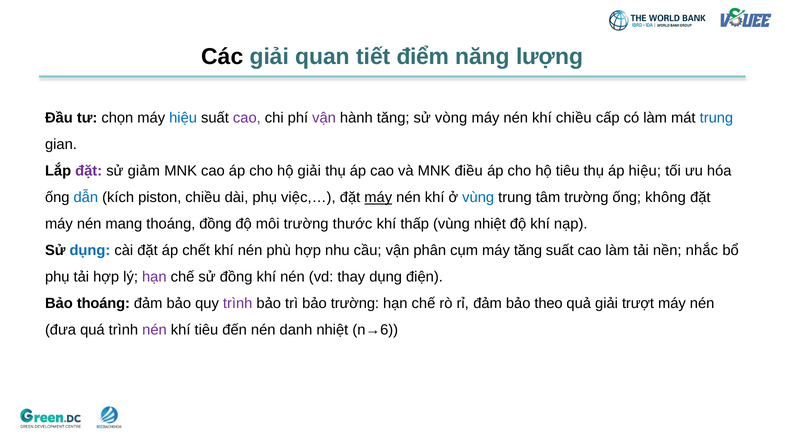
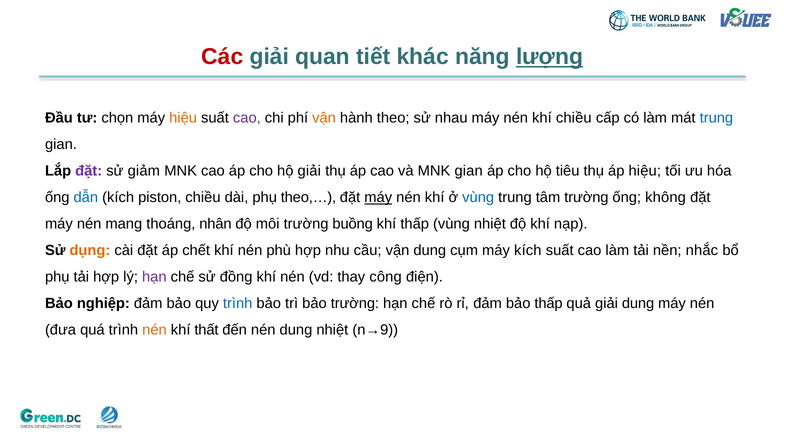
Các colour: black -> red
điểm: điểm -> khác
lượng underline: none -> present
hiệu at (183, 118) colour: blue -> orange
vận at (324, 118) colour: purple -> orange
hành tăng: tăng -> theo
vòng: vòng -> nhau
MNK điều: điều -> gian
việc,…: việc,… -> theo,…
thoáng đồng: đồng -> nhân
thước: thước -> buồng
dụng at (90, 250) colour: blue -> orange
vận phân: phân -> dung
máy tăng: tăng -> kích
thay dụng: dụng -> công
Bảo thoáng: thoáng -> nghiệp
trình at (238, 303) colour: purple -> blue
bảo theo: theo -> thấp
giải trượt: trượt -> dung
nén at (155, 330) colour: purple -> orange
khí tiêu: tiêu -> thất
nén danh: danh -> dung
n→6: n→6 -> n→9
